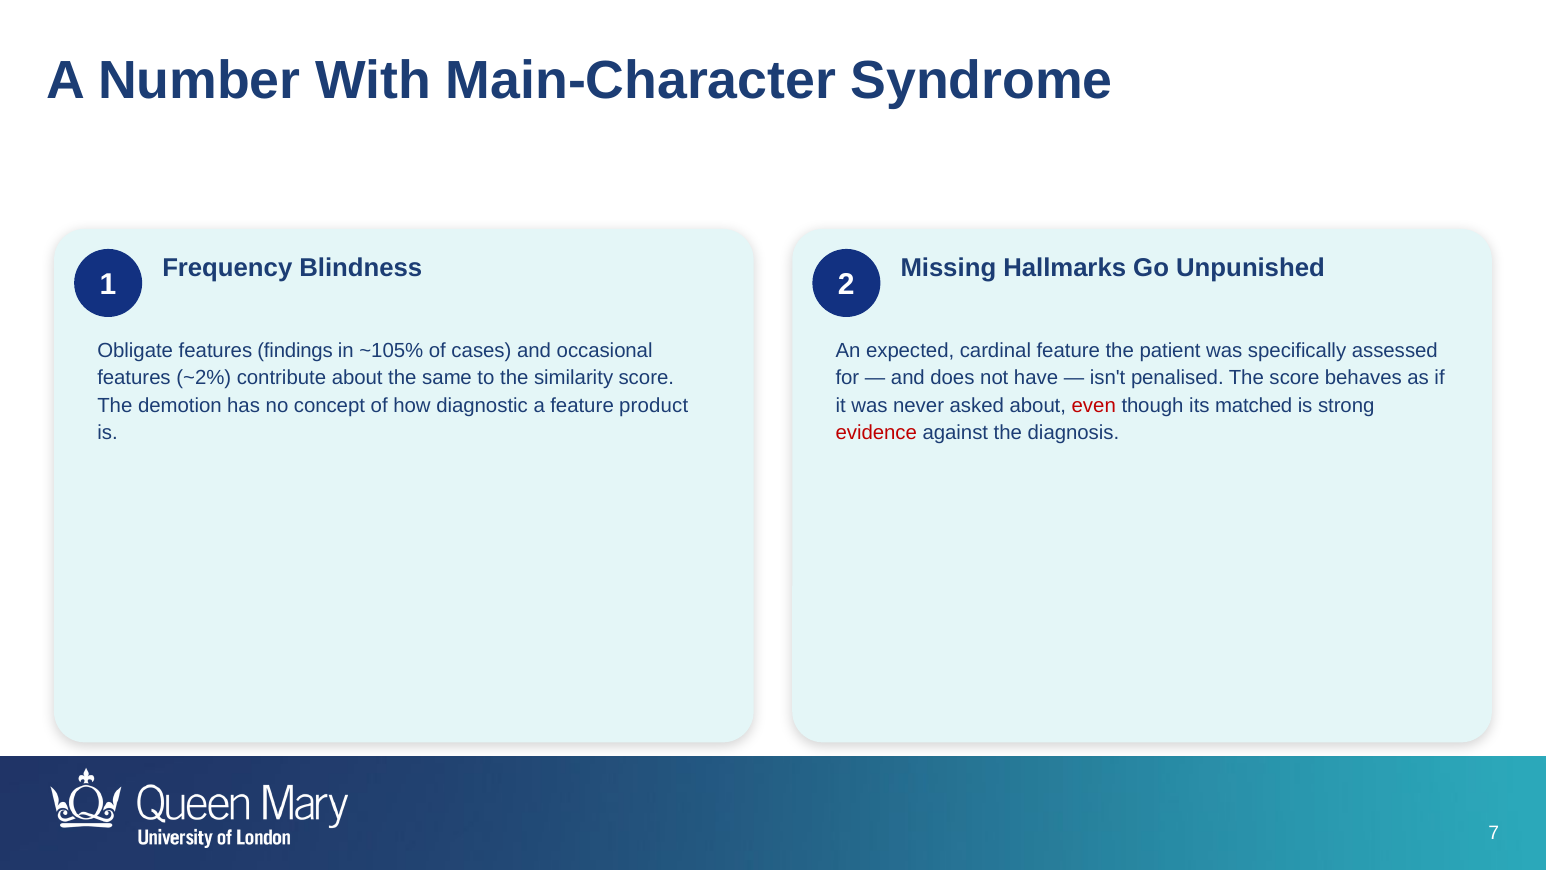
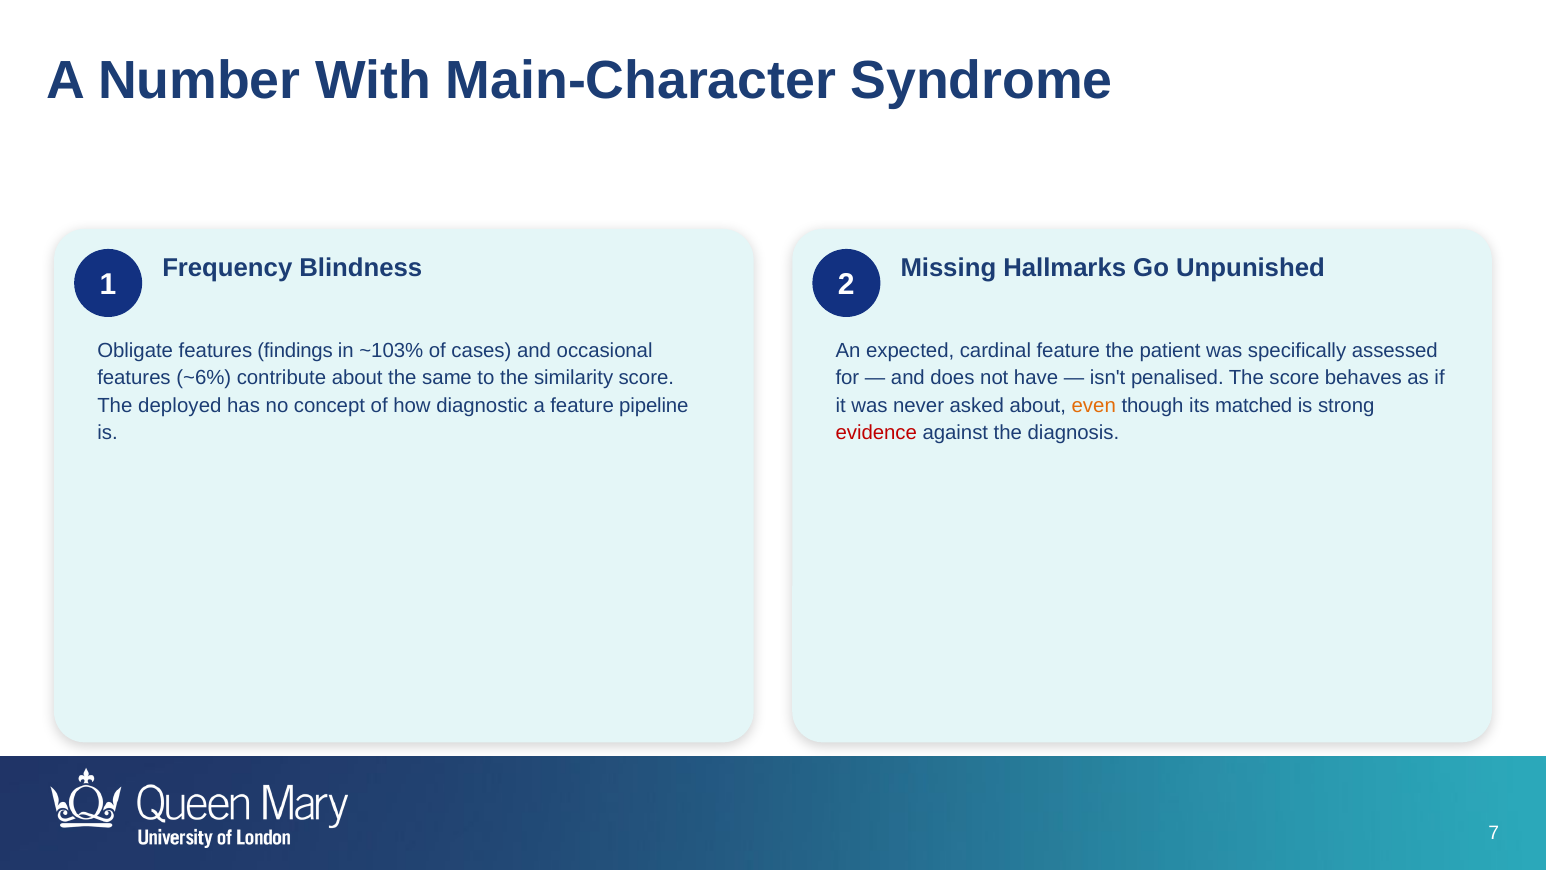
~105%: ~105% -> ~103%
~2%: ~2% -> ~6%
demotion: demotion -> deployed
product: product -> pipeline
even colour: red -> orange
